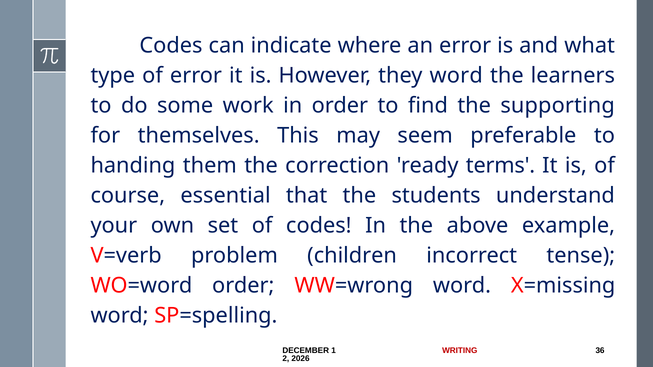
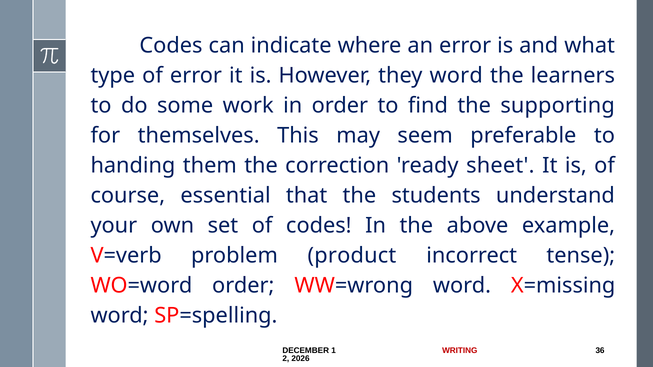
terms: terms -> sheet
children: children -> product
